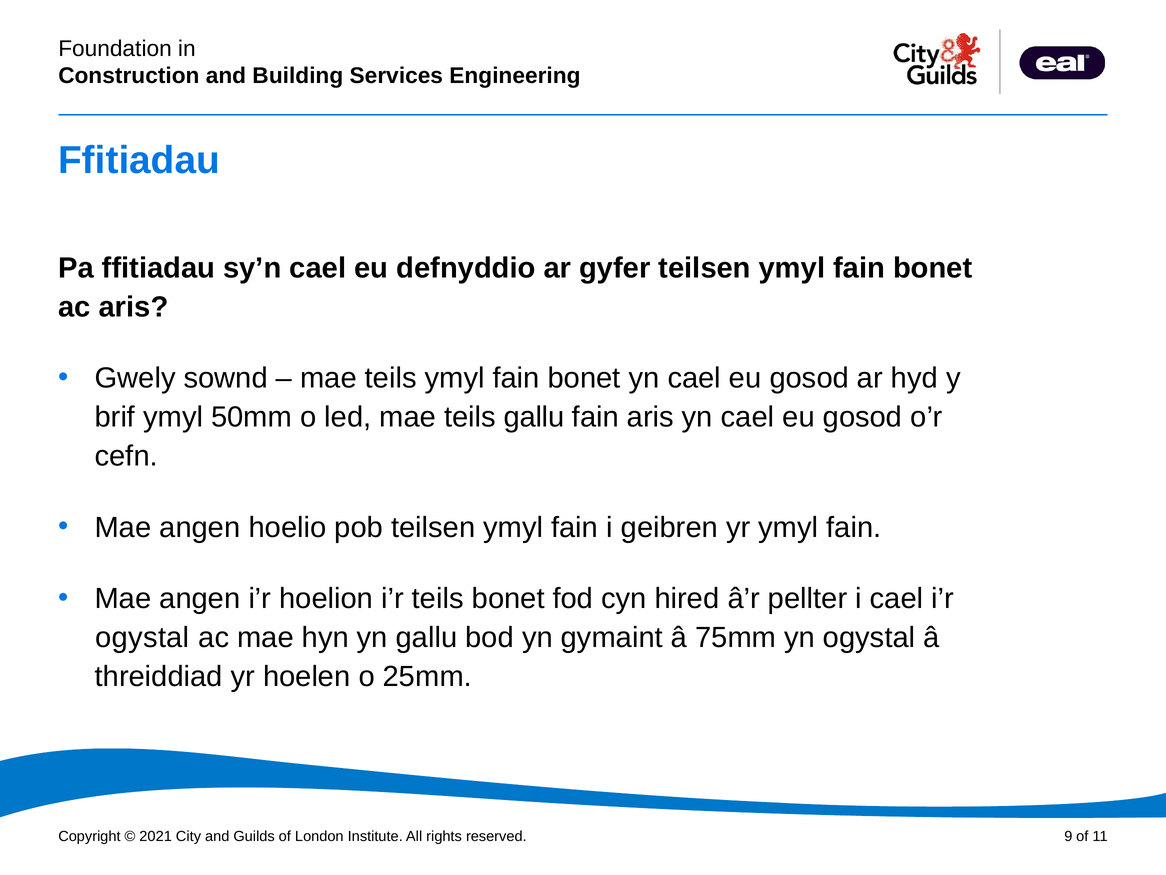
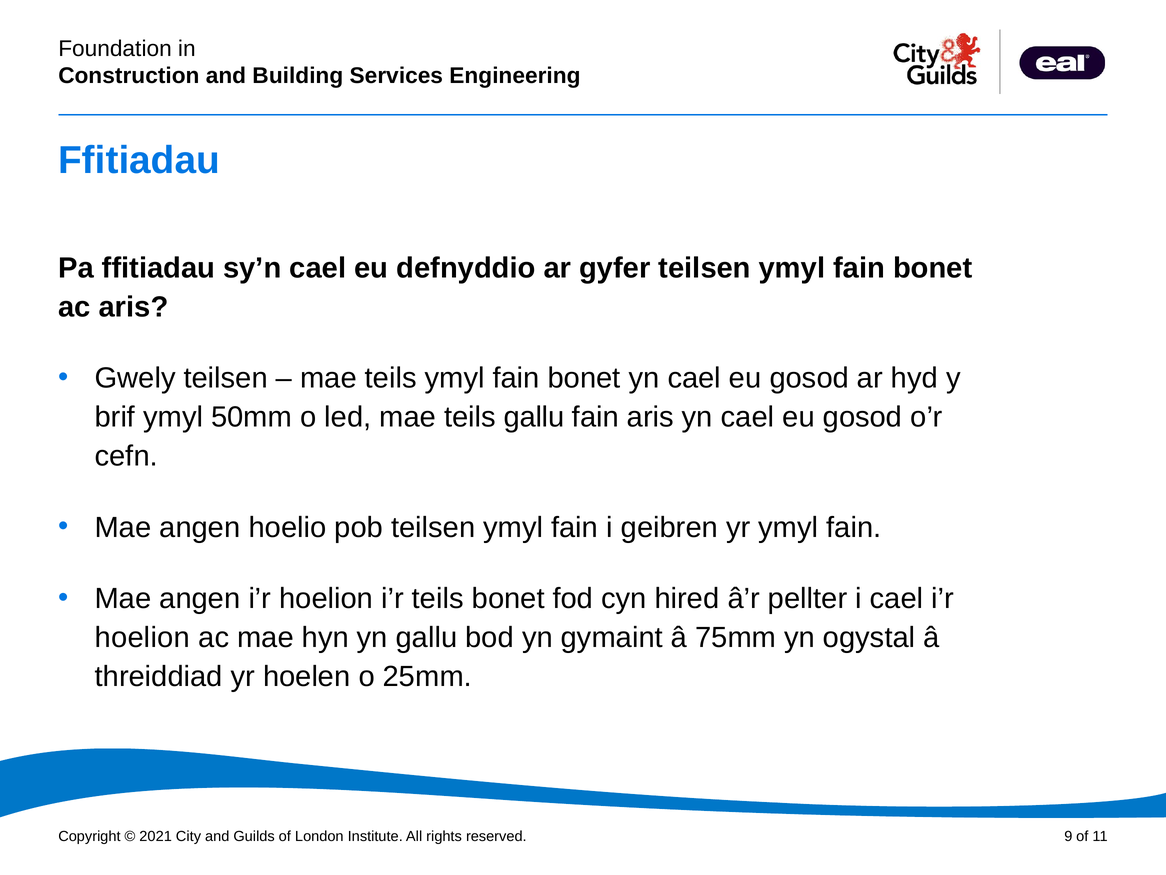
Gwely sownd: sownd -> teilsen
ogystal at (142, 637): ogystal -> hoelion
